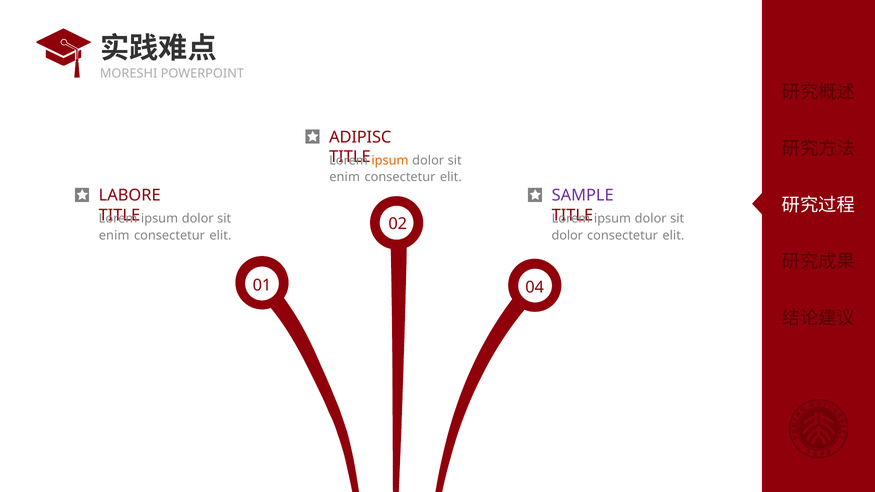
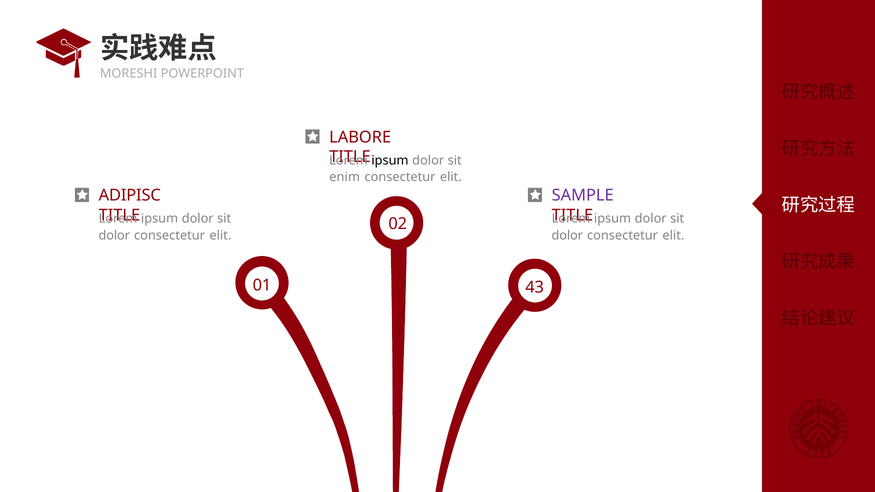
ADIPISC: ADIPISC -> LABORE
ipsum at (390, 160) colour: orange -> black
LABORE: LABORE -> ADIPISC
enim at (114, 236): enim -> dolor
04: 04 -> 43
